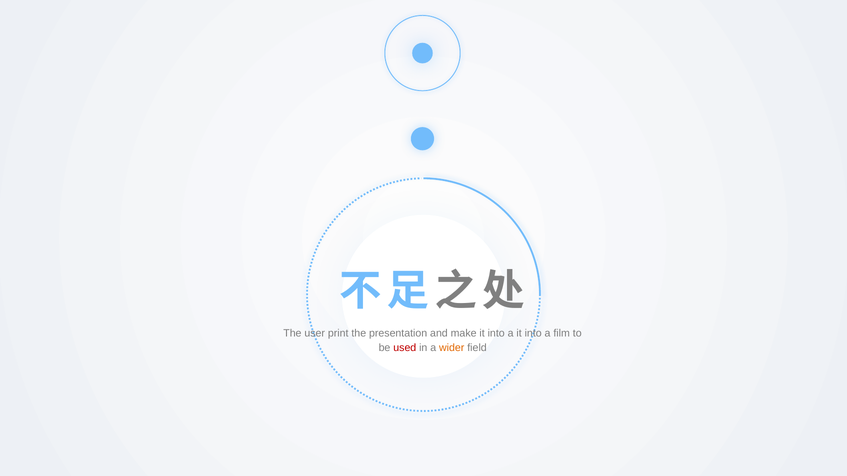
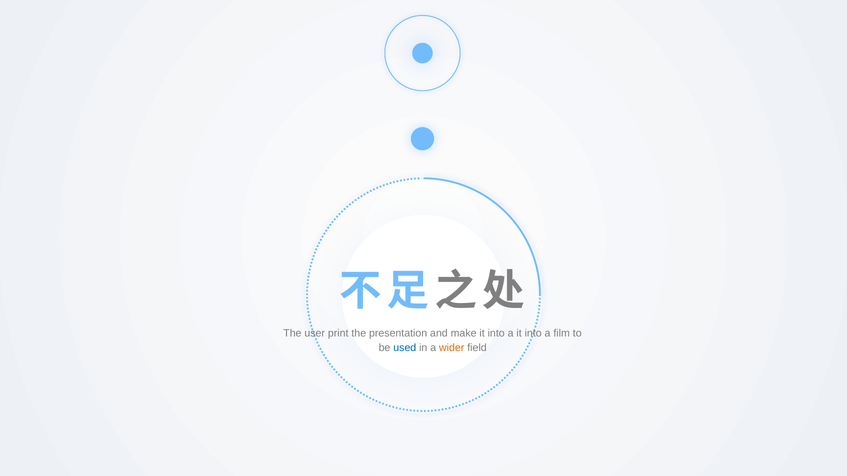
used colour: red -> blue
